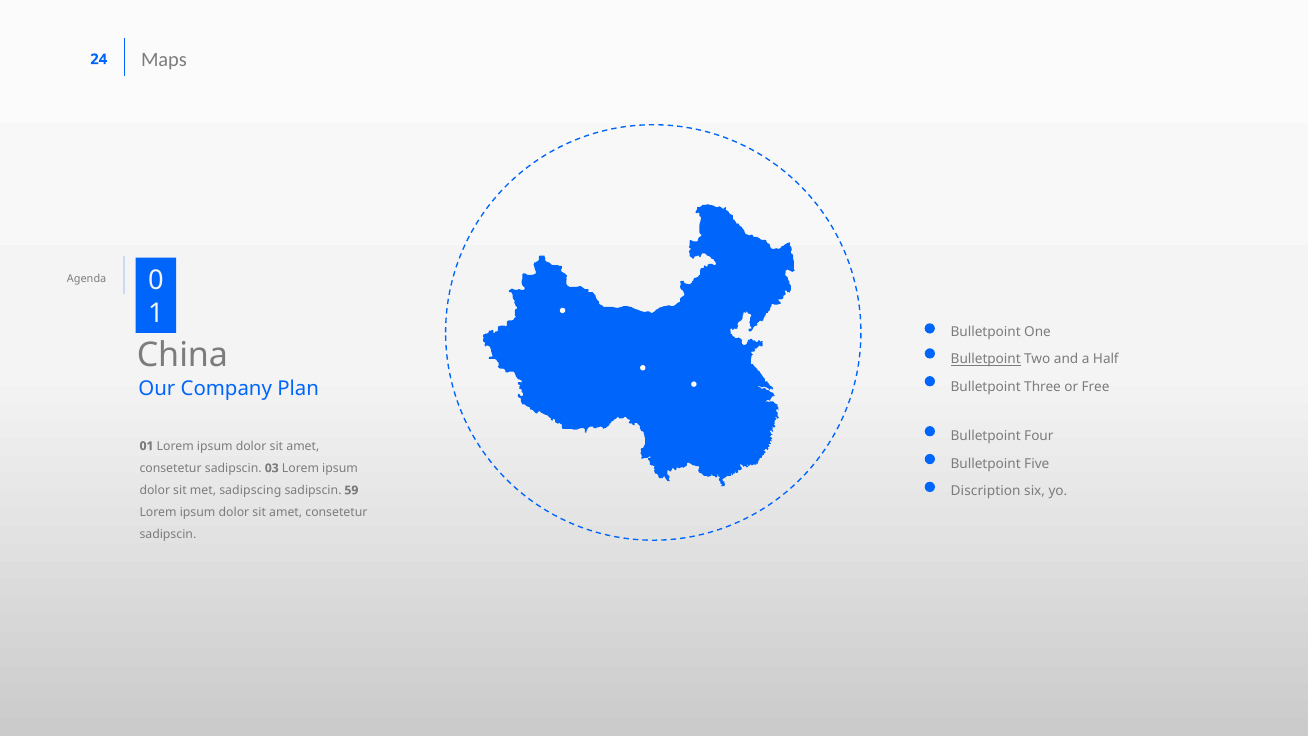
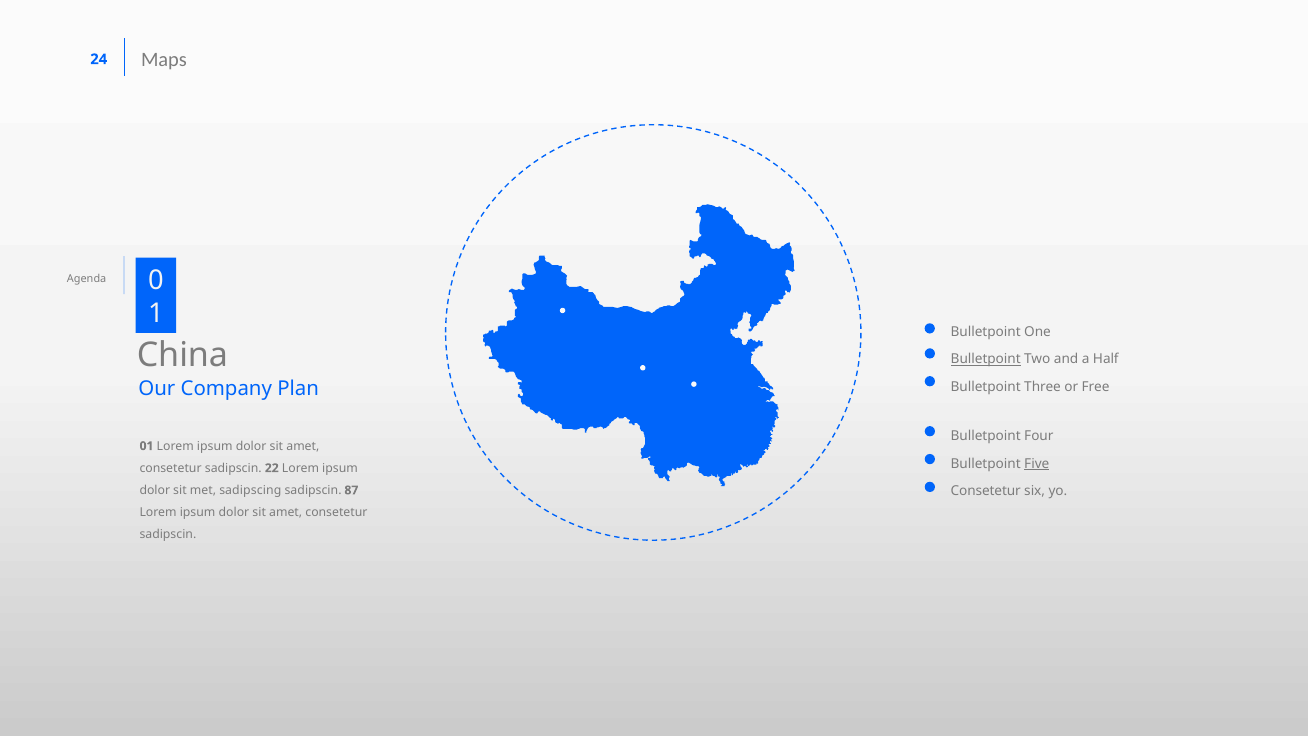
Five underline: none -> present
03: 03 -> 22
59: 59 -> 87
Discription at (986, 491): Discription -> Consetetur
